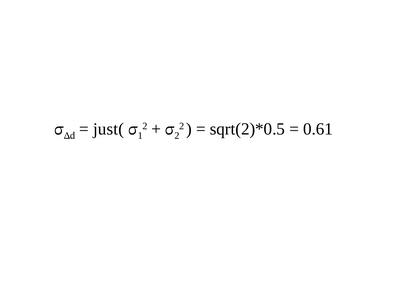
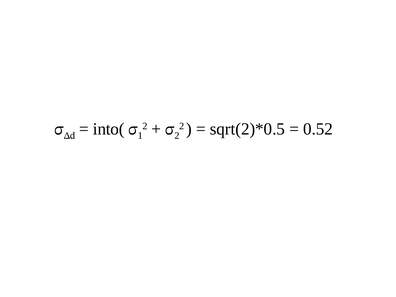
just(: just( -> into(
0.61: 0.61 -> 0.52
